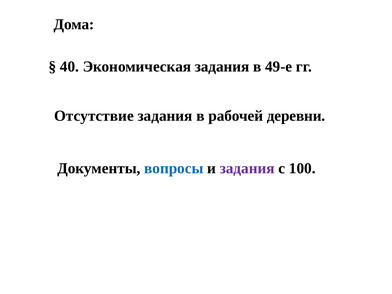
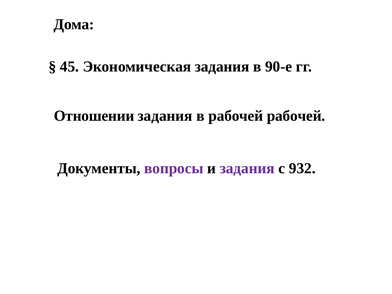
40: 40 -> 45
49-е: 49-е -> 90-е
Отсутствие: Отсутствие -> Отношении
рабочей деревни: деревни -> рабочей
вопросы colour: blue -> purple
100: 100 -> 932
